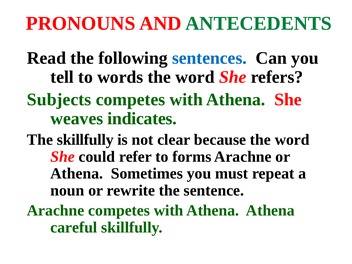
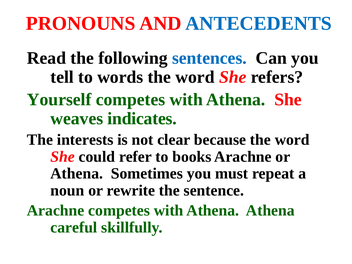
ANTECEDENTS colour: green -> blue
Subjects: Subjects -> Yourself
The skillfully: skillfully -> interests
forms: forms -> books
